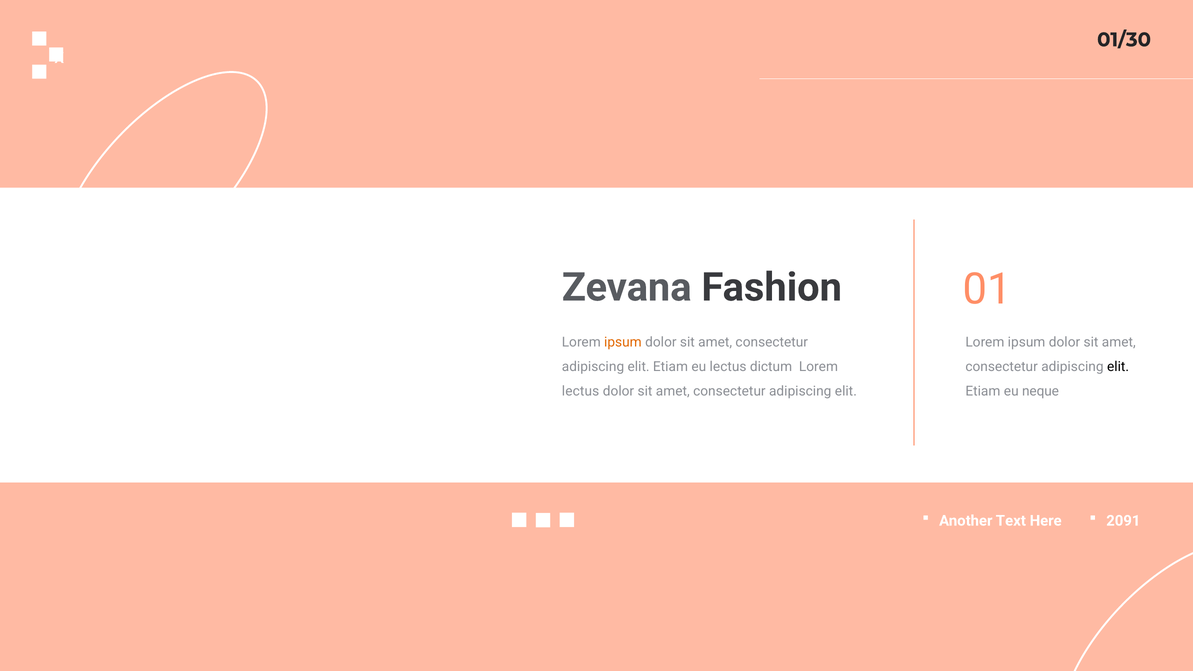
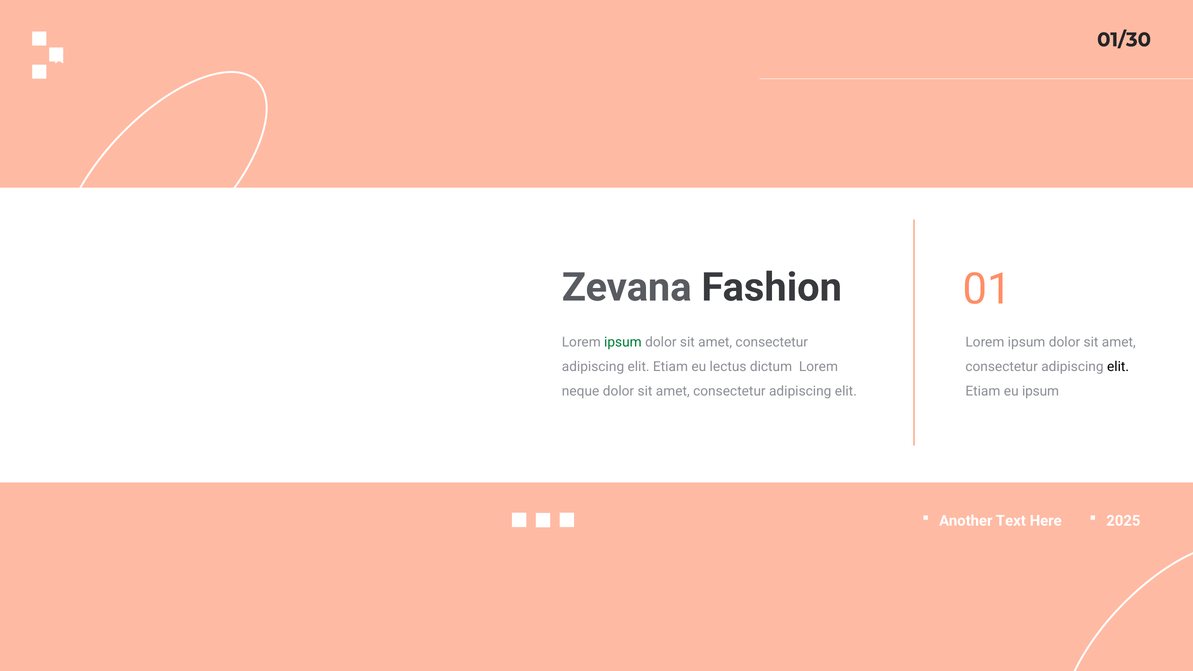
ipsum at (623, 342) colour: orange -> green
lectus at (581, 391): lectus -> neque
eu neque: neque -> ipsum
2091: 2091 -> 2025
